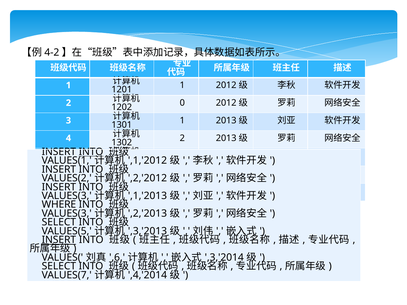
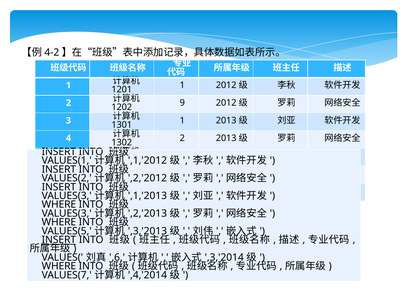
0: 0 -> 9
INTO at (91, 152) underline: present -> none
SELECT at (59, 222): SELECT -> WHERE
SELECT at (59, 266): SELECT -> WHERE
